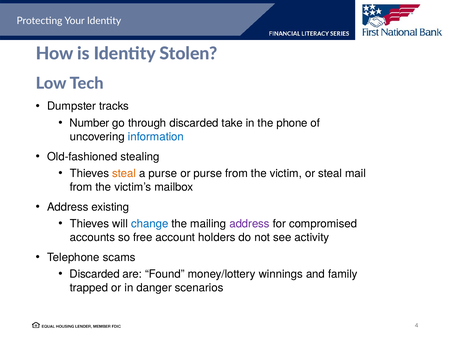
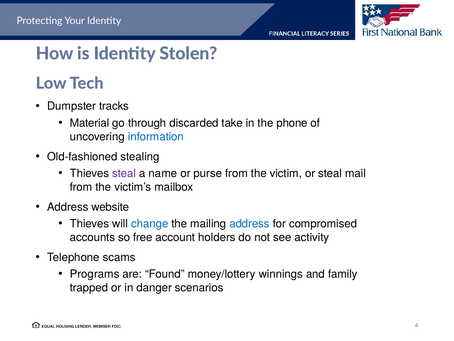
Number: Number -> Material
steal at (124, 173) colour: orange -> purple
a purse: purse -> name
existing: existing -> website
address at (250, 223) colour: purple -> blue
Discarded at (95, 274): Discarded -> Programs
